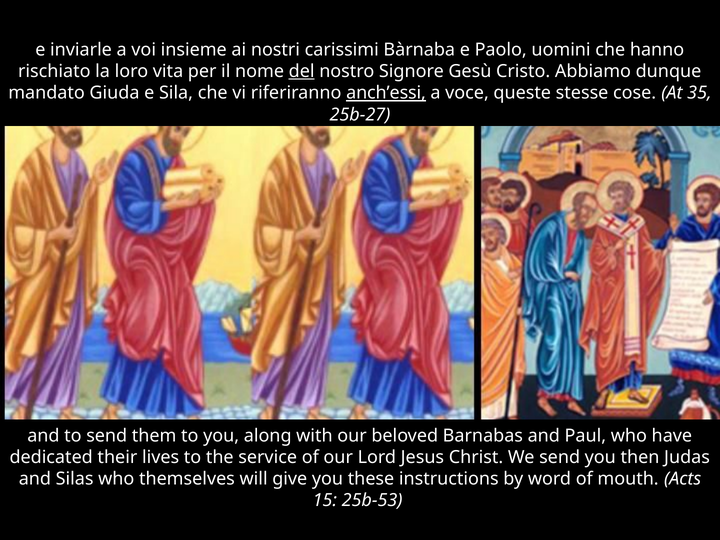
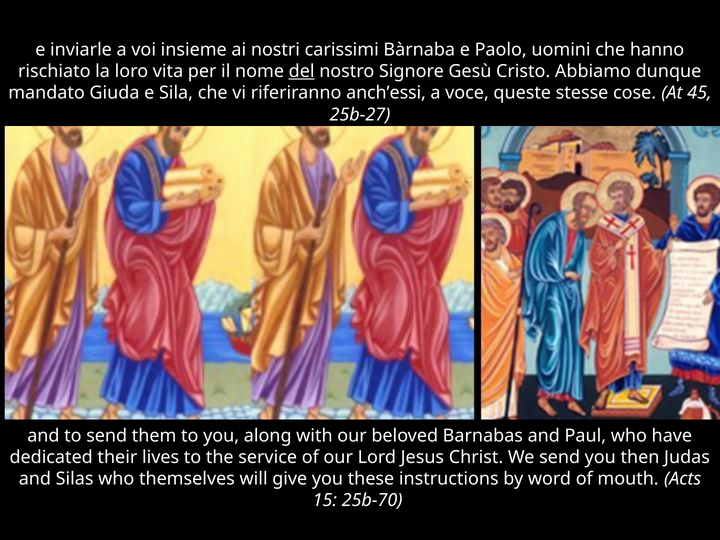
anch’essi underline: present -> none
35: 35 -> 45
25b-53: 25b-53 -> 25b-70
